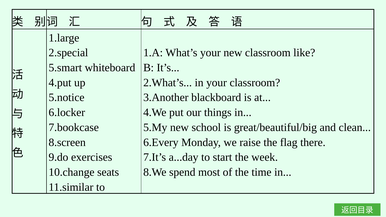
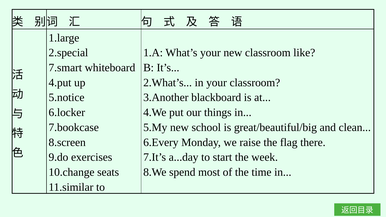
5.smart: 5.smart -> 7.smart
